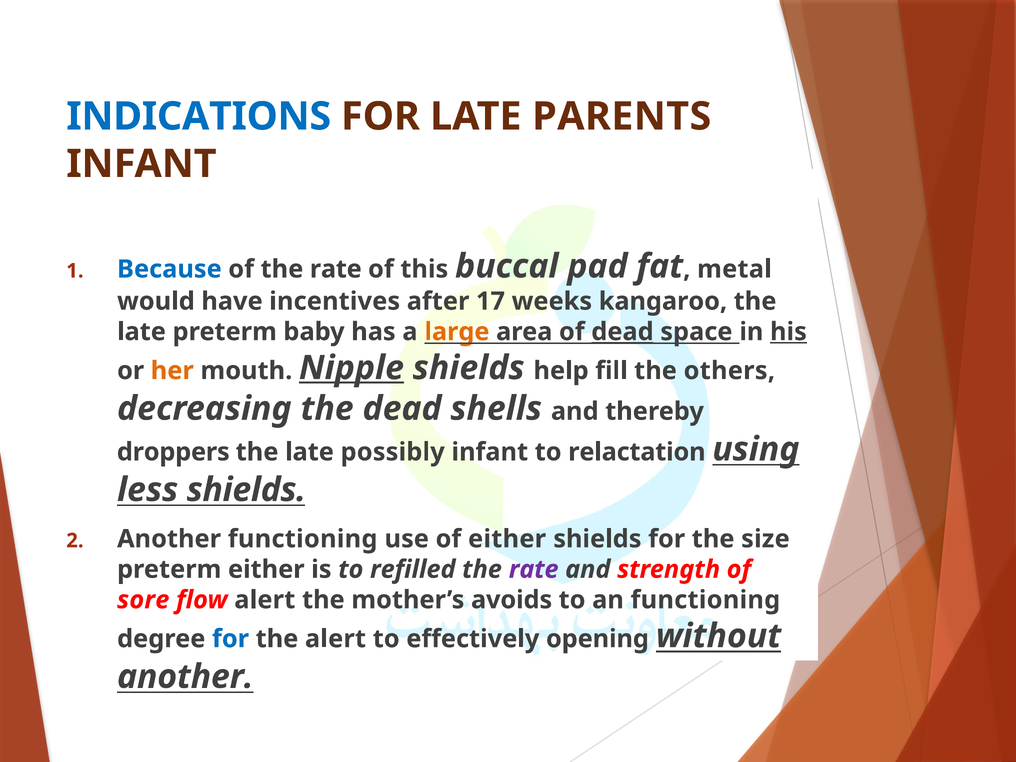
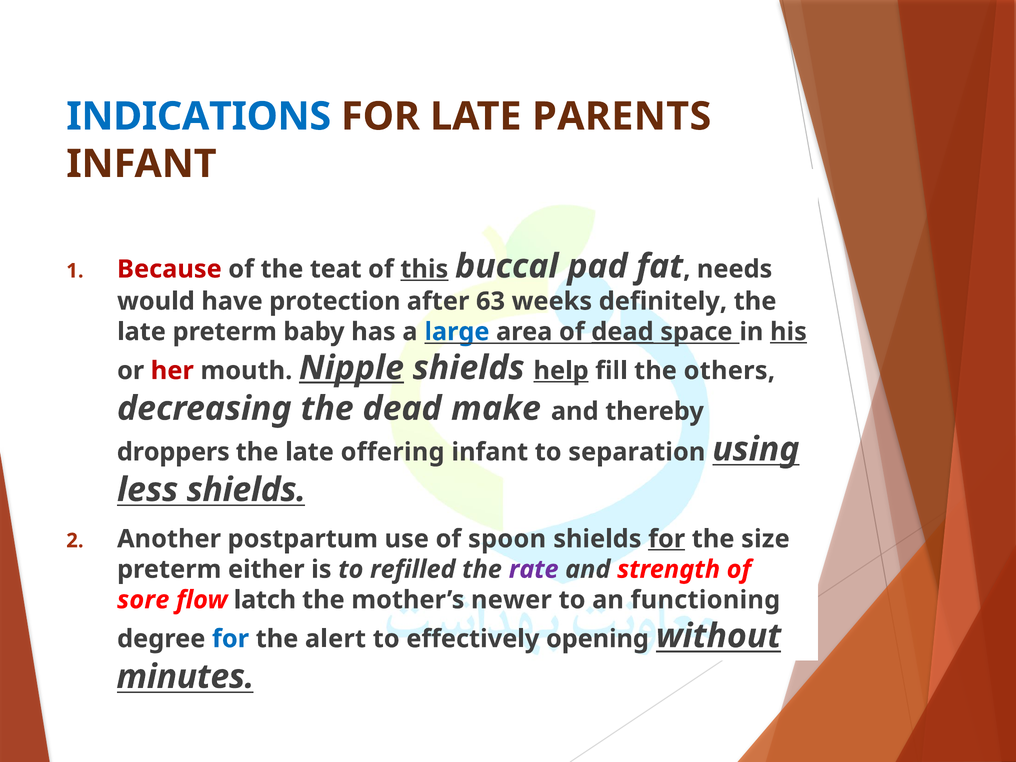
Because colour: blue -> red
of the rate: rate -> teat
this underline: none -> present
metal: metal -> needs
incentives: incentives -> protection
17: 17 -> 63
kangaroo: kangaroo -> definitely
large colour: orange -> blue
her colour: orange -> red
help underline: none -> present
shells: shells -> make
possibly: possibly -> offering
relactation: relactation -> separation
Another functioning: functioning -> postpartum
of either: either -> spoon
for at (667, 539) underline: none -> present
flow alert: alert -> latch
avoids: avoids -> newer
another at (185, 677): another -> minutes
